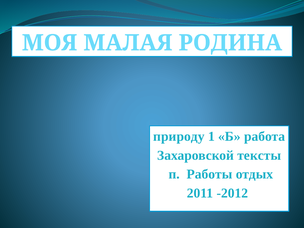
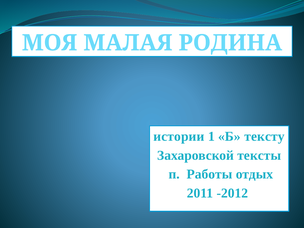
природу: природу -> истории
работа: работа -> тексту
